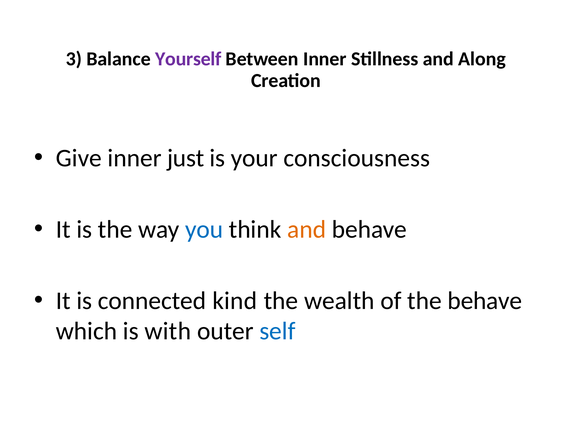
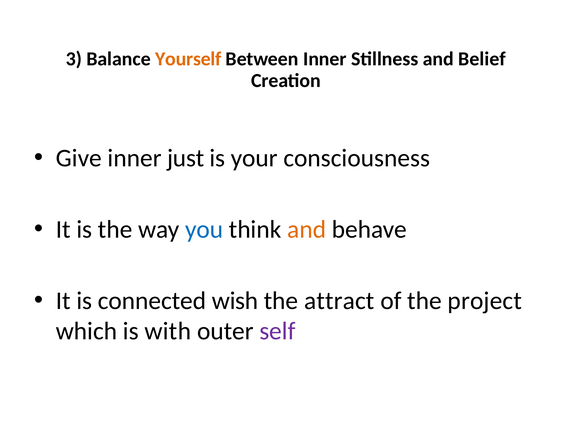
Yourself colour: purple -> orange
Along: Along -> Belief
kind: kind -> wish
wealth: wealth -> attract
the behave: behave -> project
self colour: blue -> purple
